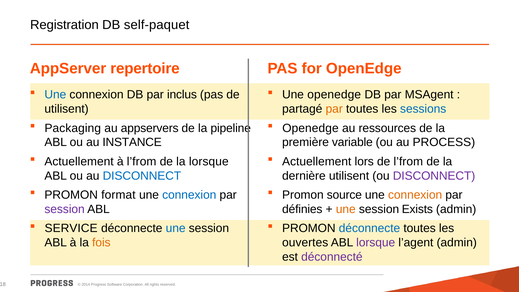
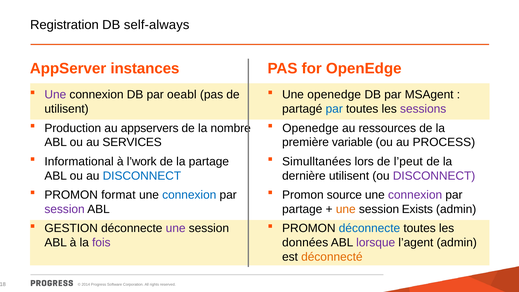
self-paquet: self-paquet -> self-always
repertoire: repertoire -> instances
Une at (55, 95) colour: blue -> purple
inclus: inclus -> oeabl
par at (334, 109) colour: orange -> blue
sessions colour: blue -> purple
Packaging: Packaging -> Production
pipeline: pipeline -> nombre
INSTANCE: INSTANCE -> SERVICES
Actuellement at (79, 162): Actuellement -> Informational
à l’from: l’from -> l’work
la lorsque: lorsque -> partage
Actuellement at (317, 162): Actuellement -> Simulltanées
de l’from: l’from -> l’peut
connexion at (415, 195) colour: orange -> purple
définies at (302, 209): définies -> partage
SERVICE: SERVICE -> GESTION
une at (176, 228) colour: blue -> purple
fois colour: orange -> purple
ouvertes: ouvertes -> données
déconnecté colour: purple -> orange
